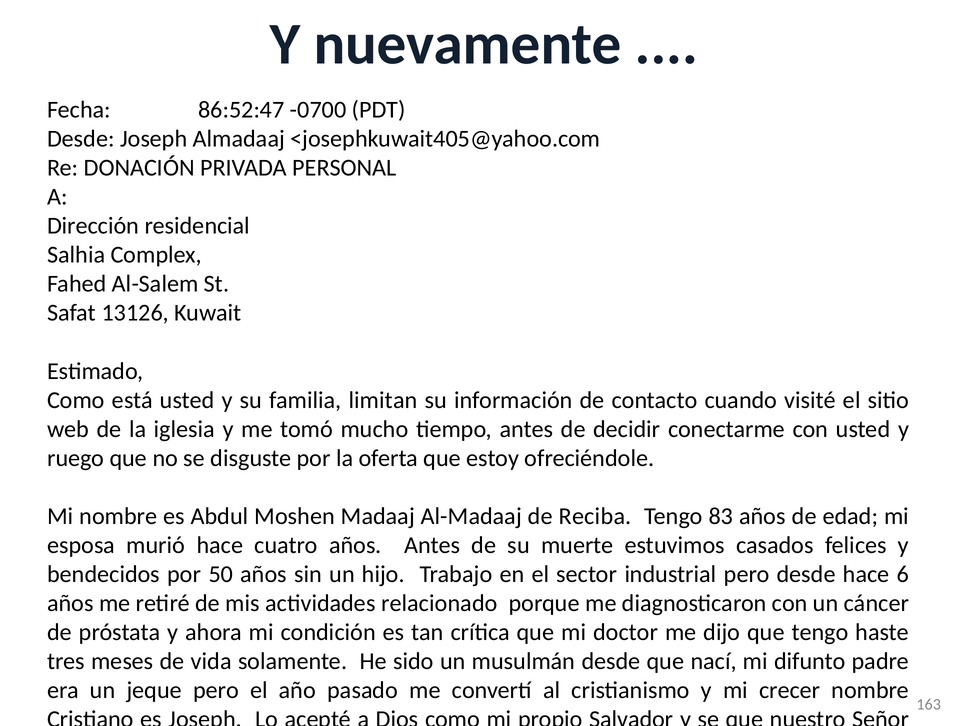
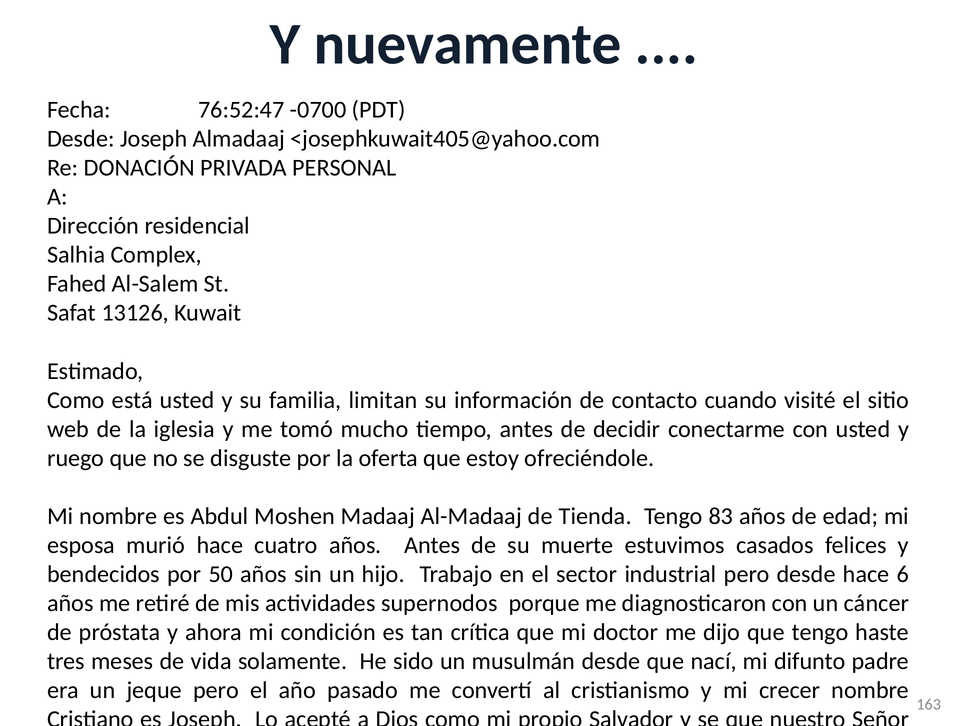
86:52:47: 86:52:47 -> 76:52:47
de Reciba: Reciba -> Tienda
relacionado: relacionado -> supernodos
